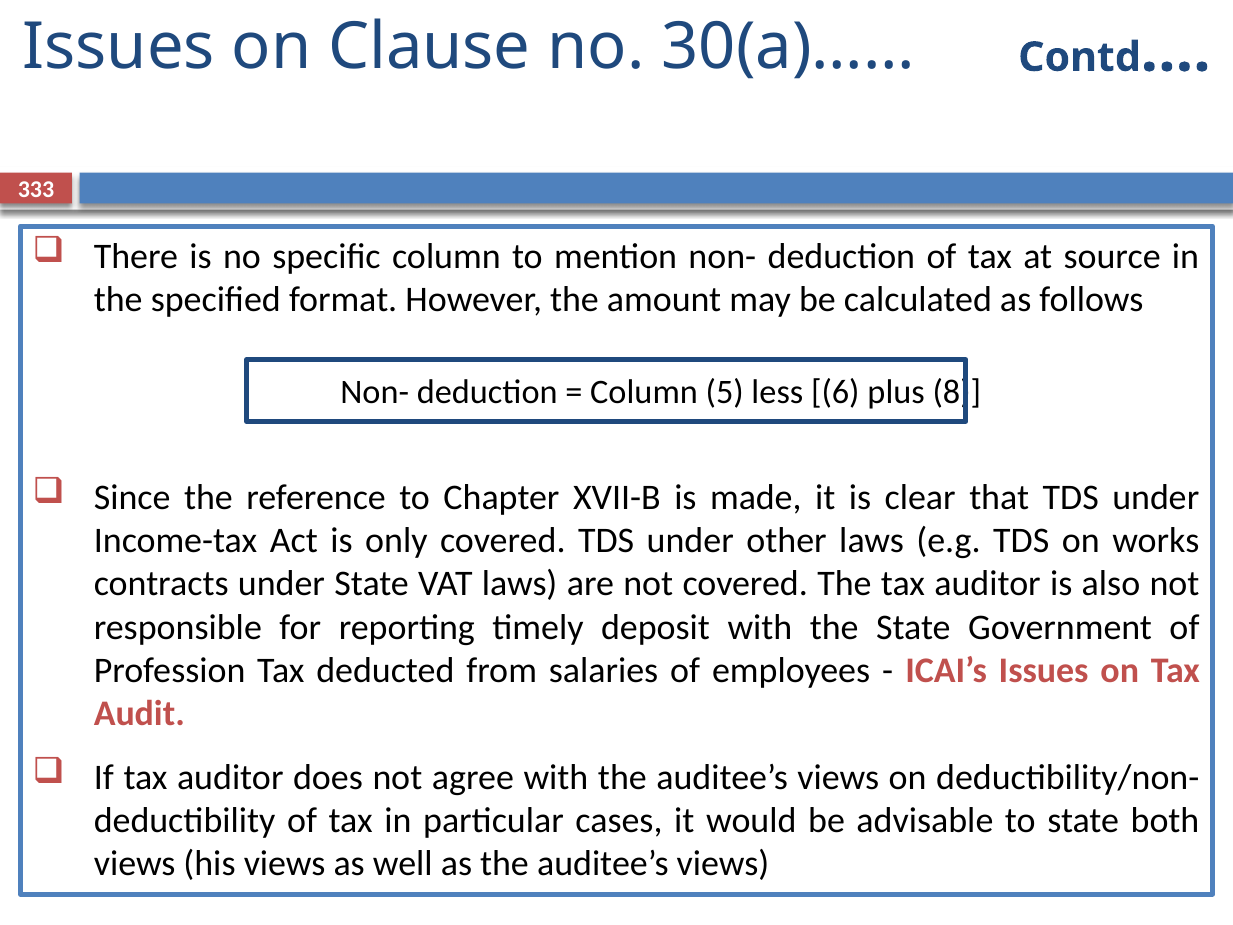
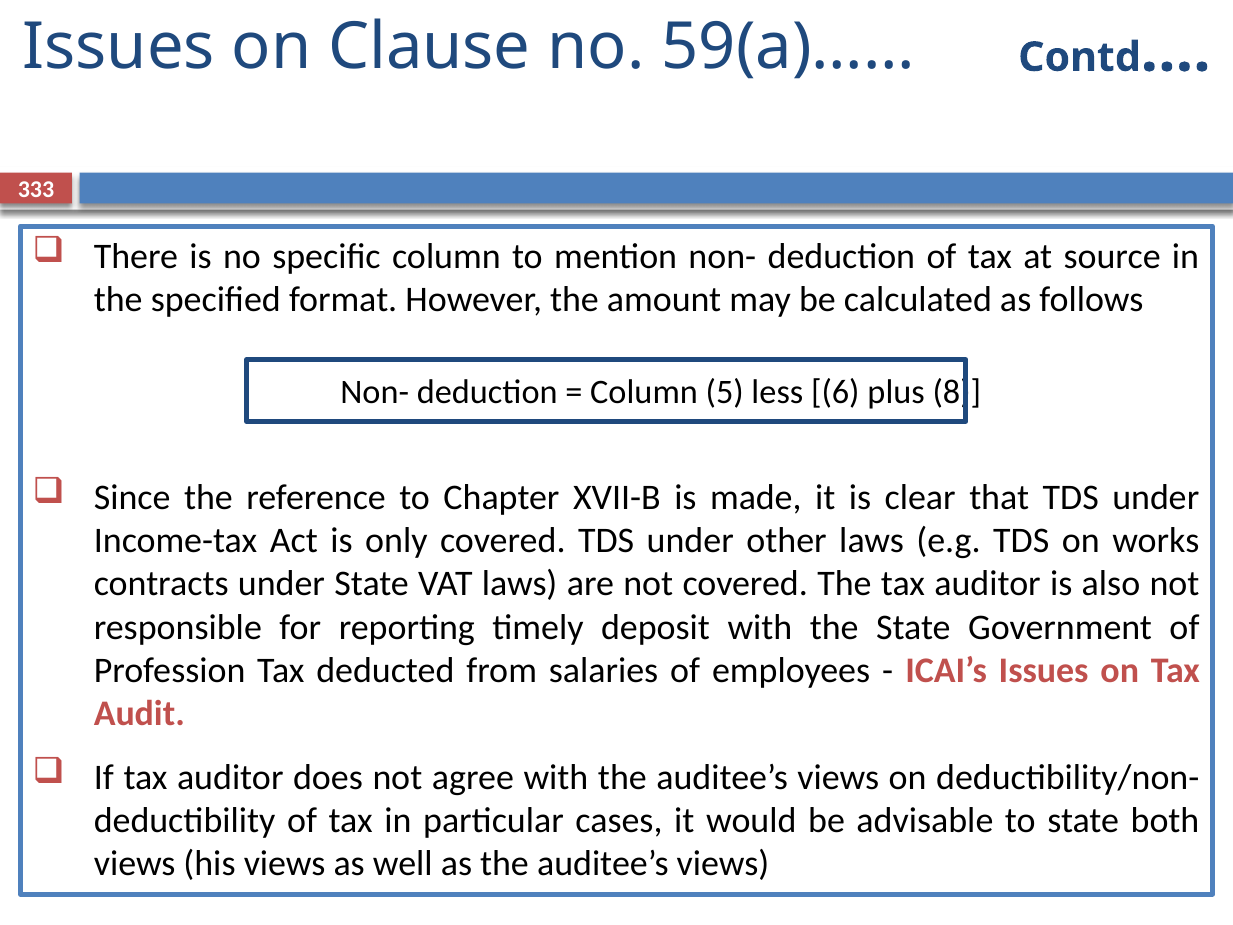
30(a)……: 30(a)…… -> 59(a)……
